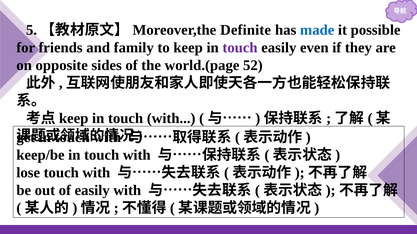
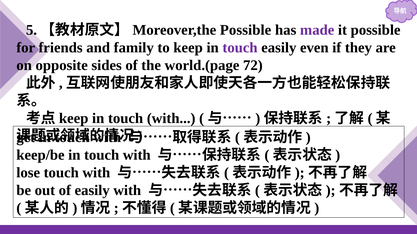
Definite at (246, 30): Definite -> Possible
made colour: blue -> purple
52: 52 -> 72
